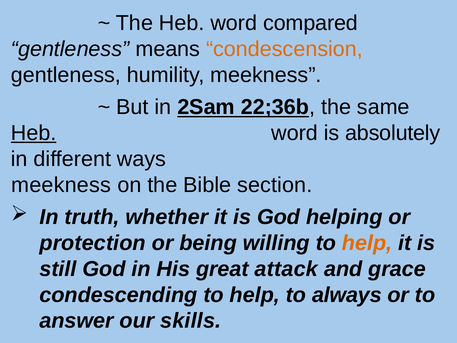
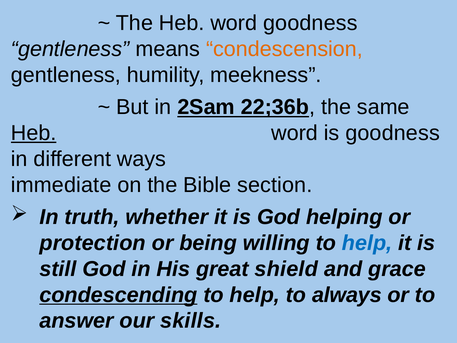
word compared: compared -> goodness
is absolutely: absolutely -> goodness
meekness at (61, 185): meekness -> immediate
help at (367, 243) colour: orange -> blue
attack: attack -> shield
condescending underline: none -> present
